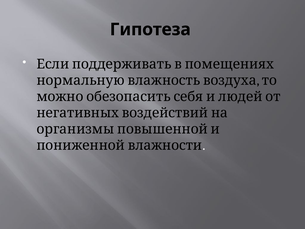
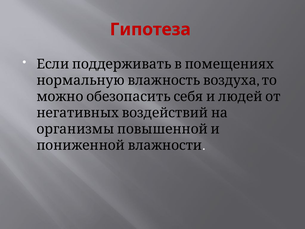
Гипотеза colour: black -> red
